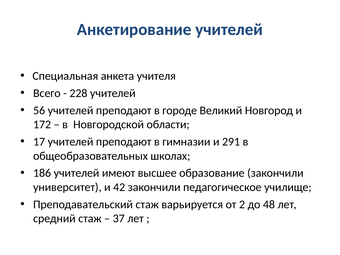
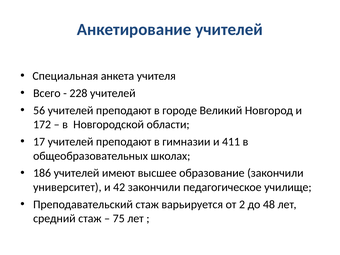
291: 291 -> 411
37: 37 -> 75
